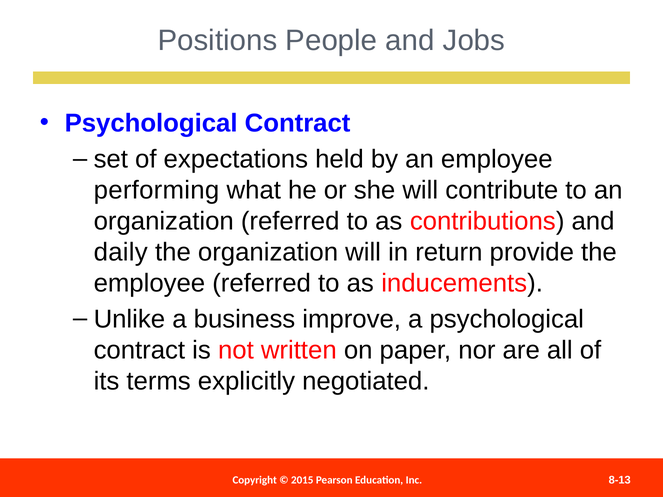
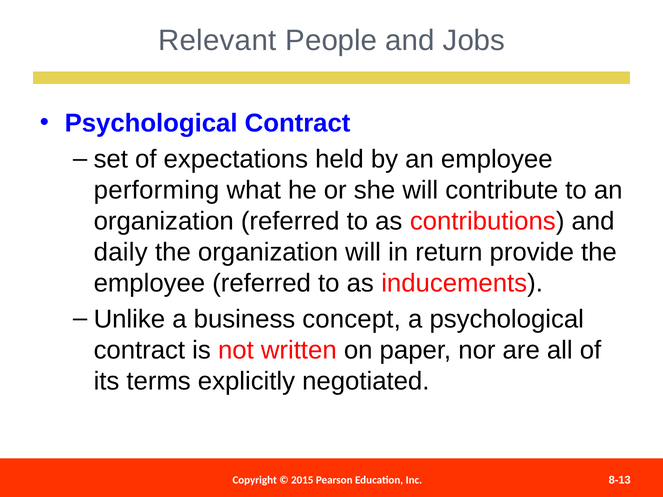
Positions: Positions -> Relevant
improve: improve -> concept
